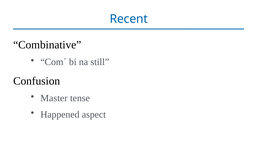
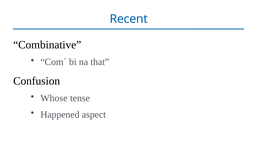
still: still -> that
Master: Master -> Whose
